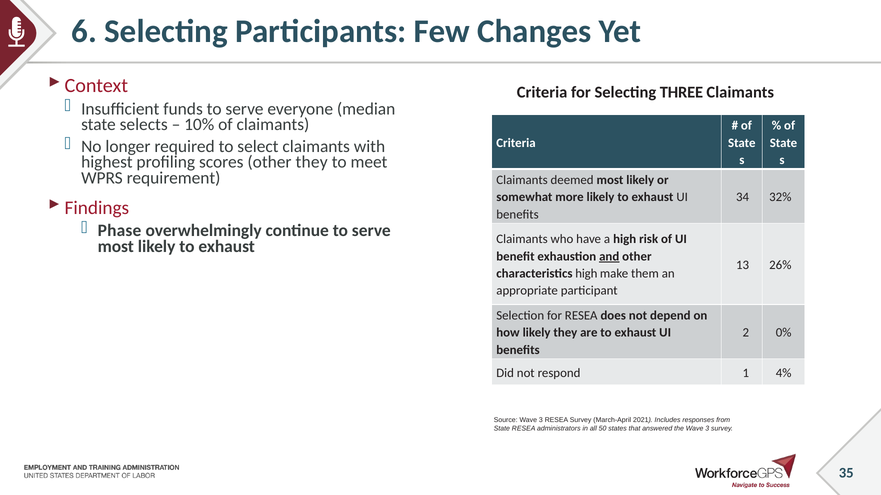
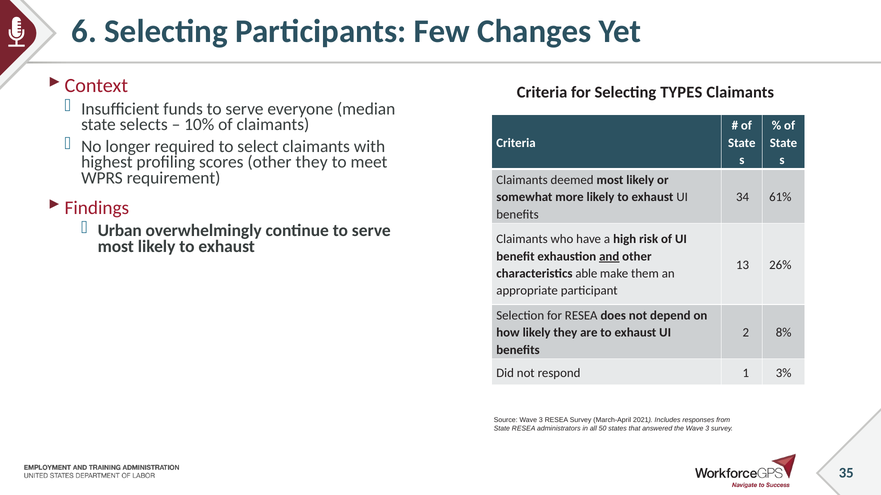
THREE: THREE -> TYPES
32%: 32% -> 61%
Phase: Phase -> Urban
characteristics high: high -> able
0%: 0% -> 8%
4%: 4% -> 3%
